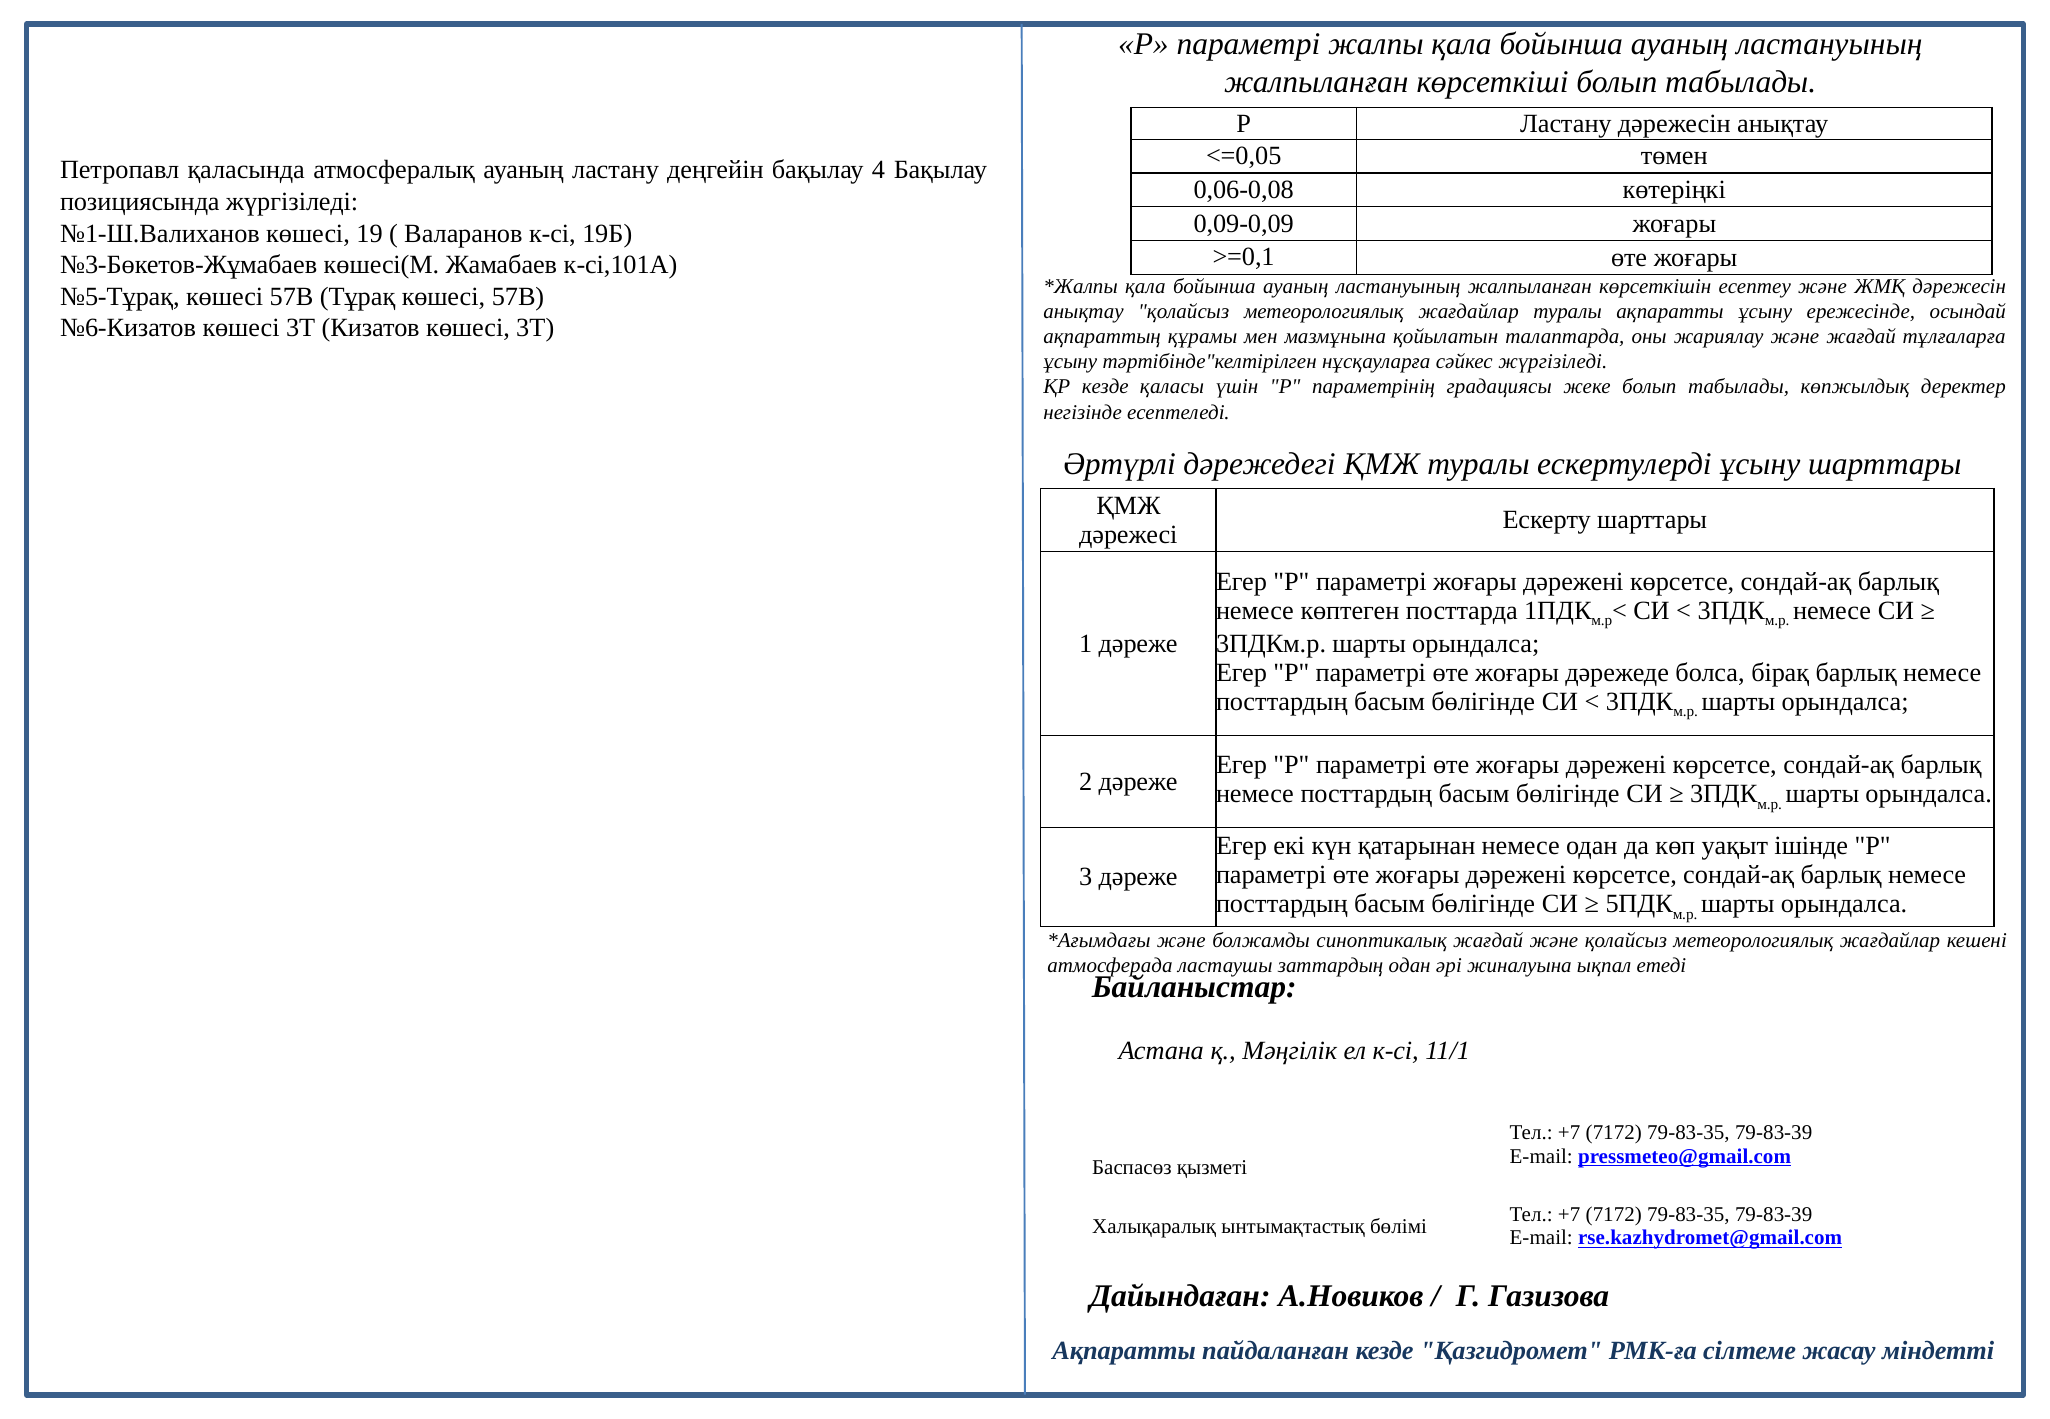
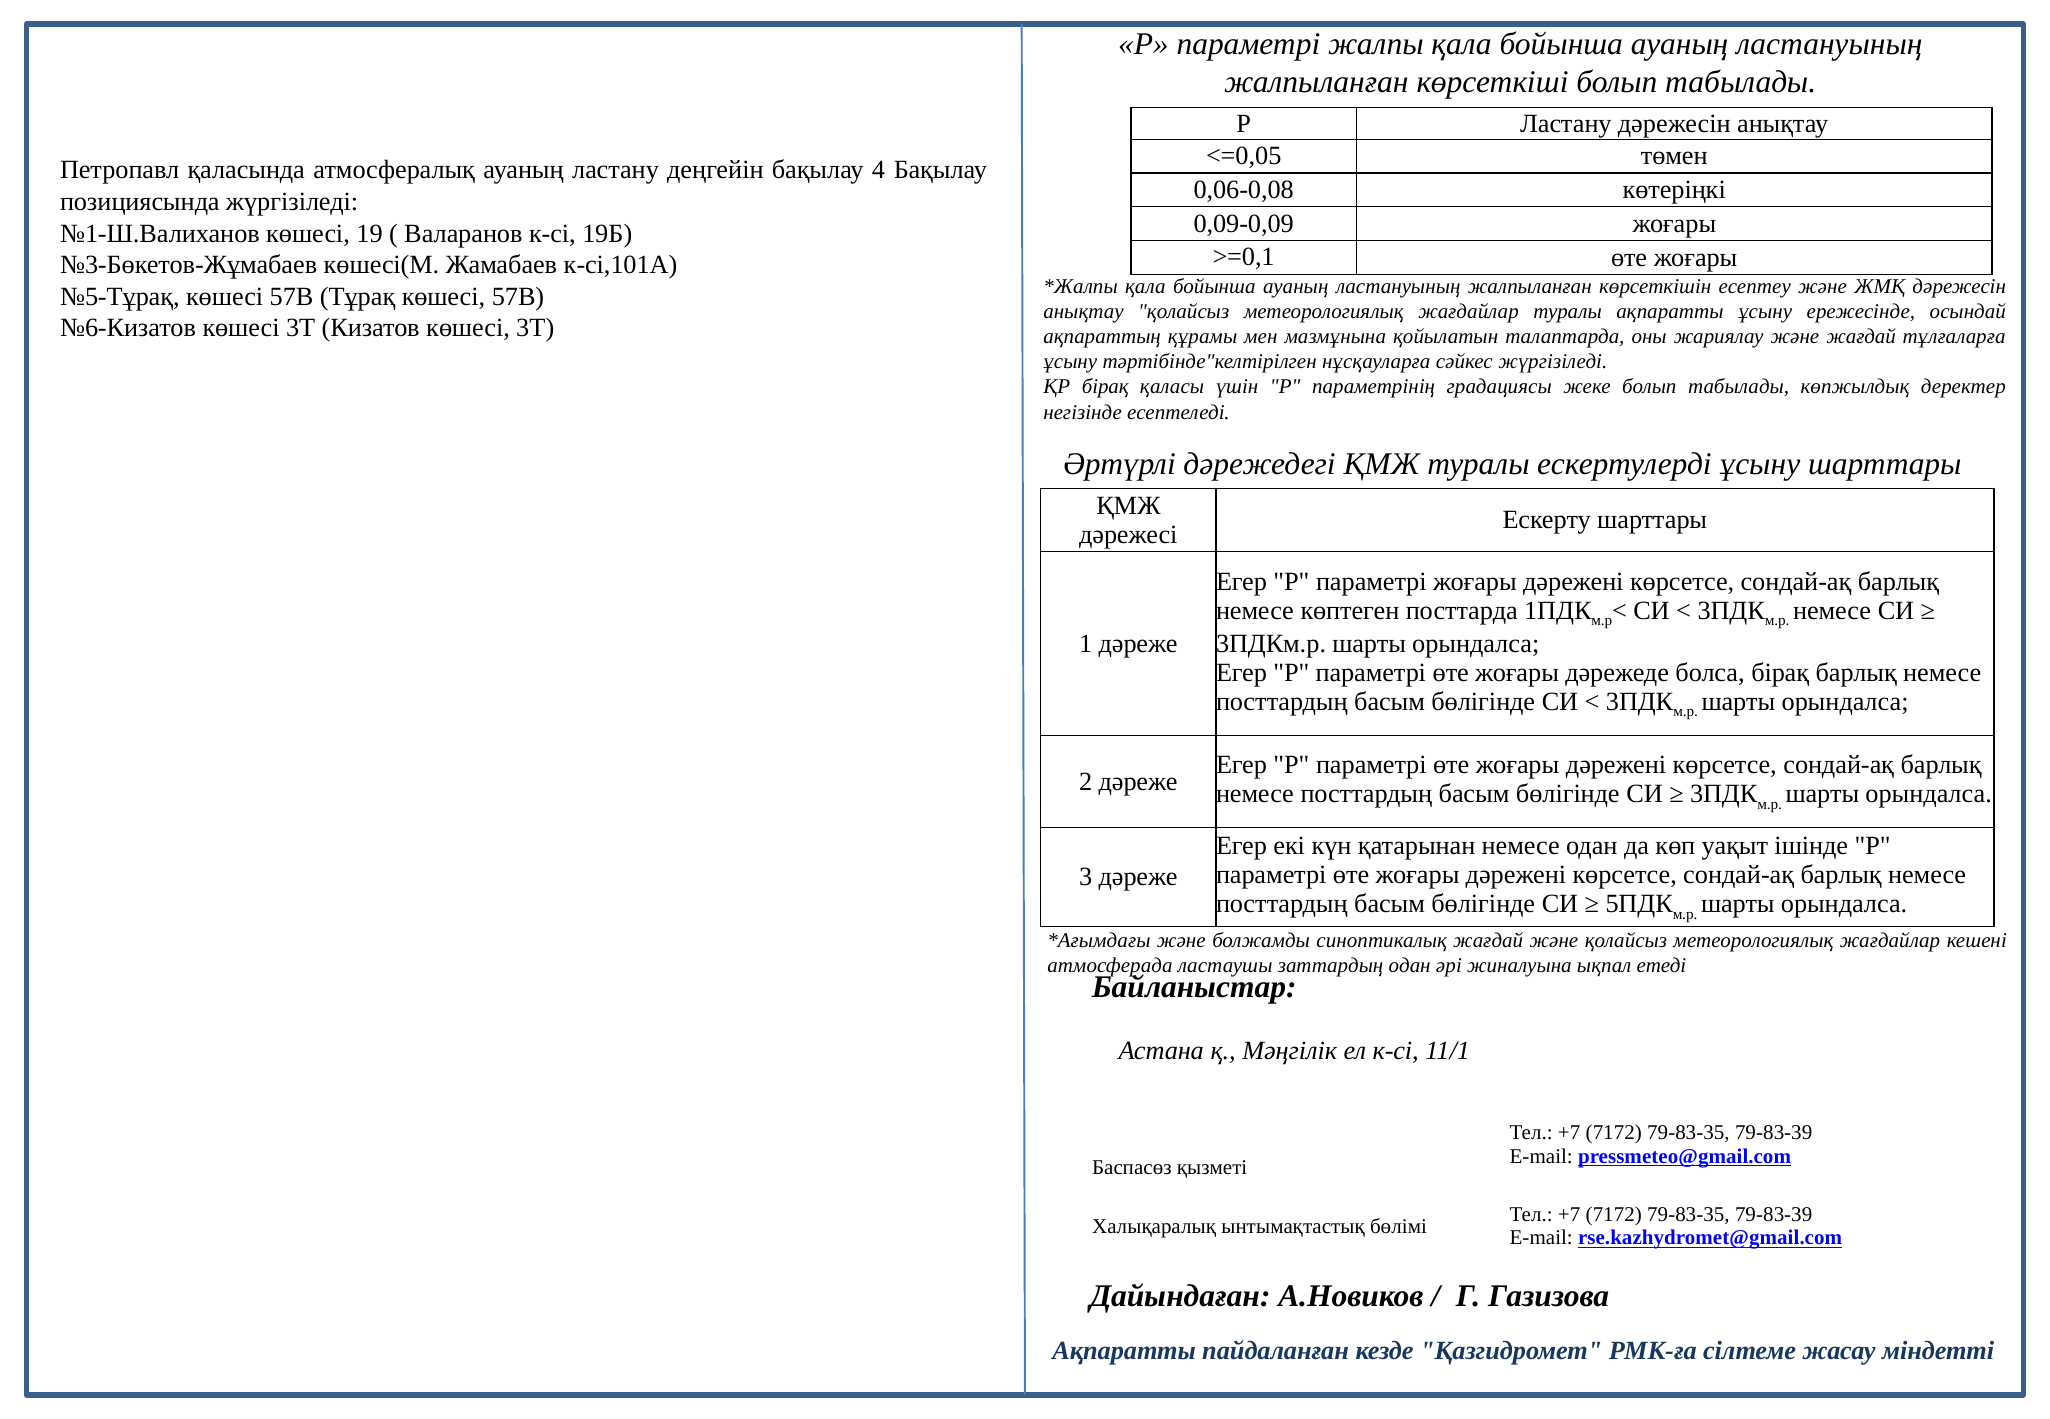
ҚР кезде: кезде -> бірақ
